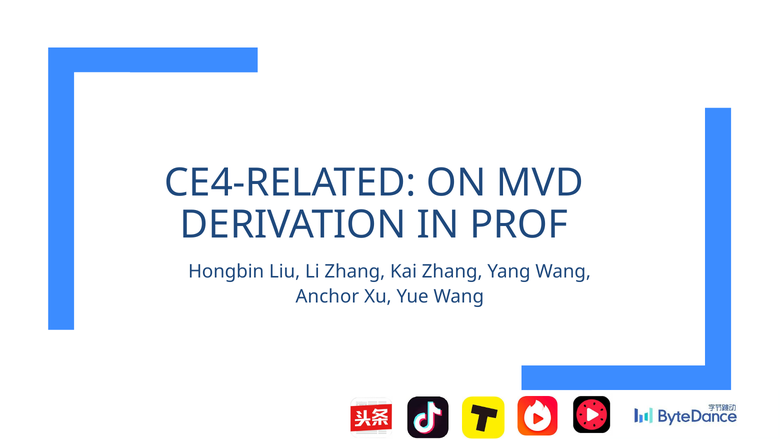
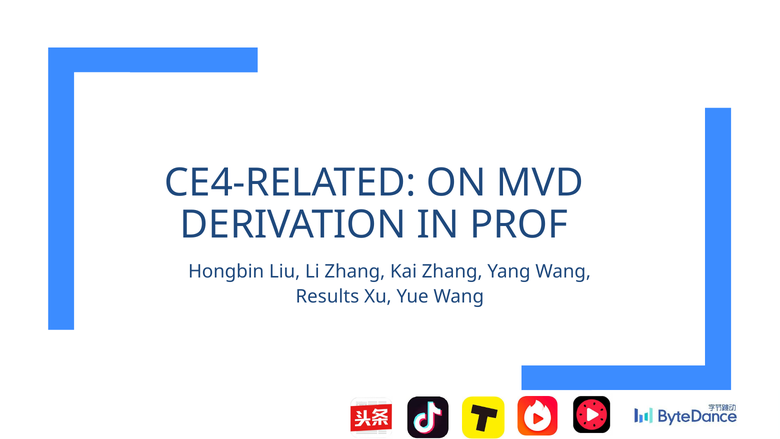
Anchor: Anchor -> Results
